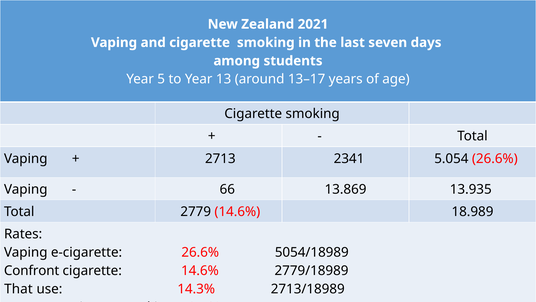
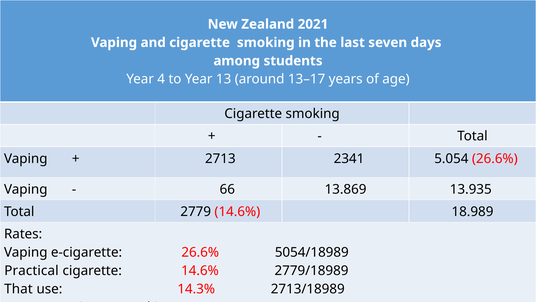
5: 5 -> 4
Confront: Confront -> Practical
